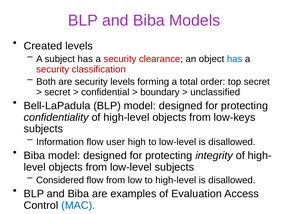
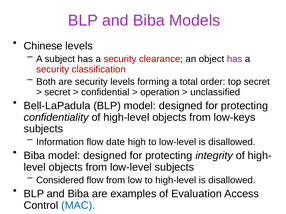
Created: Created -> Chinese
has at (235, 59) colour: blue -> purple
boundary: boundary -> operation
user: user -> date
